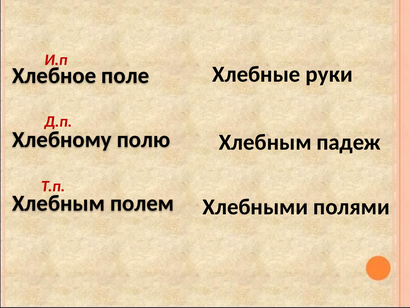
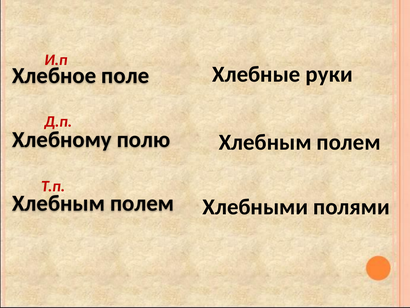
падеж at (349, 142): падеж -> полем
